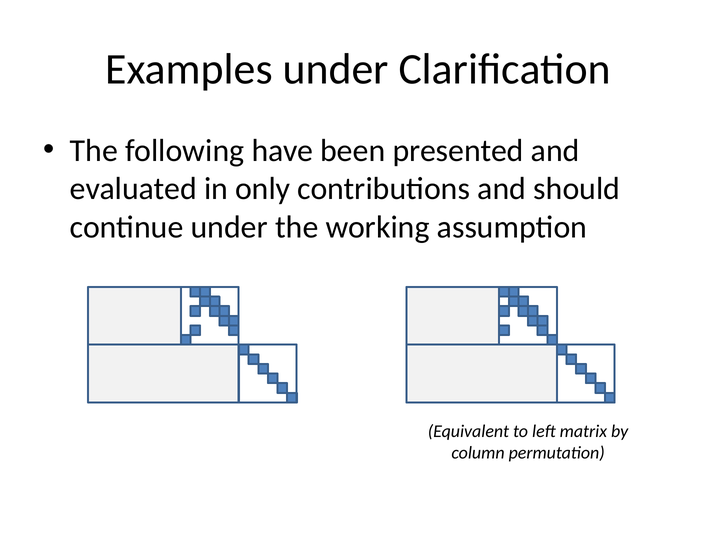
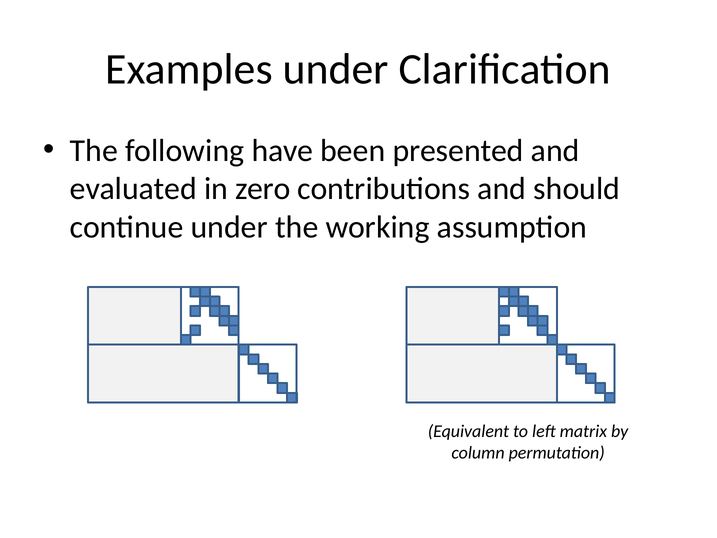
only: only -> zero
